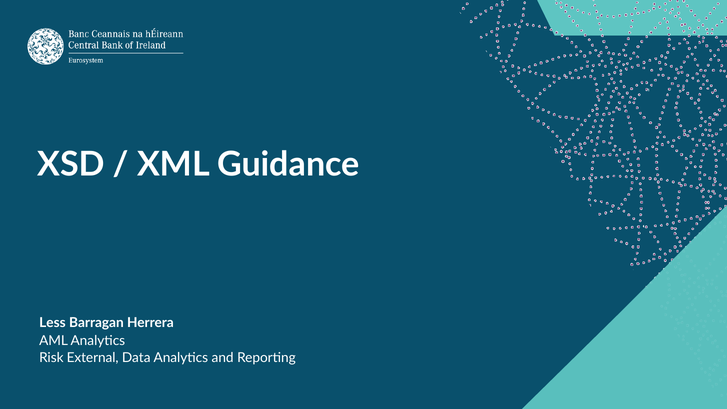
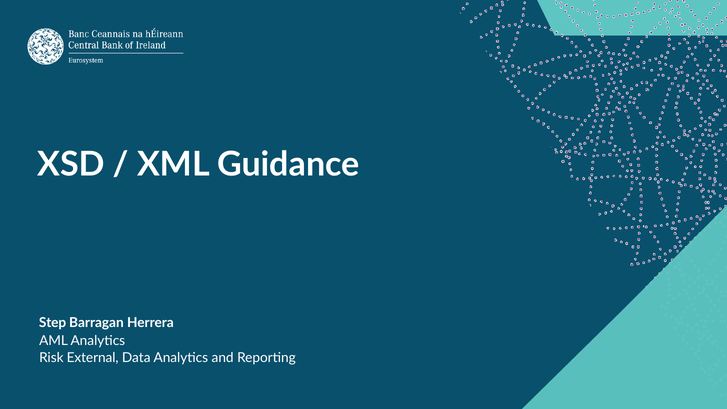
Less: Less -> Step
